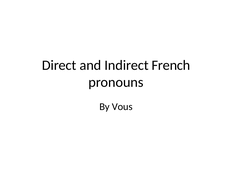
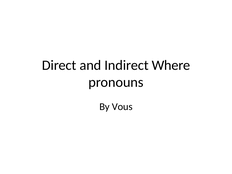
French: French -> Where
